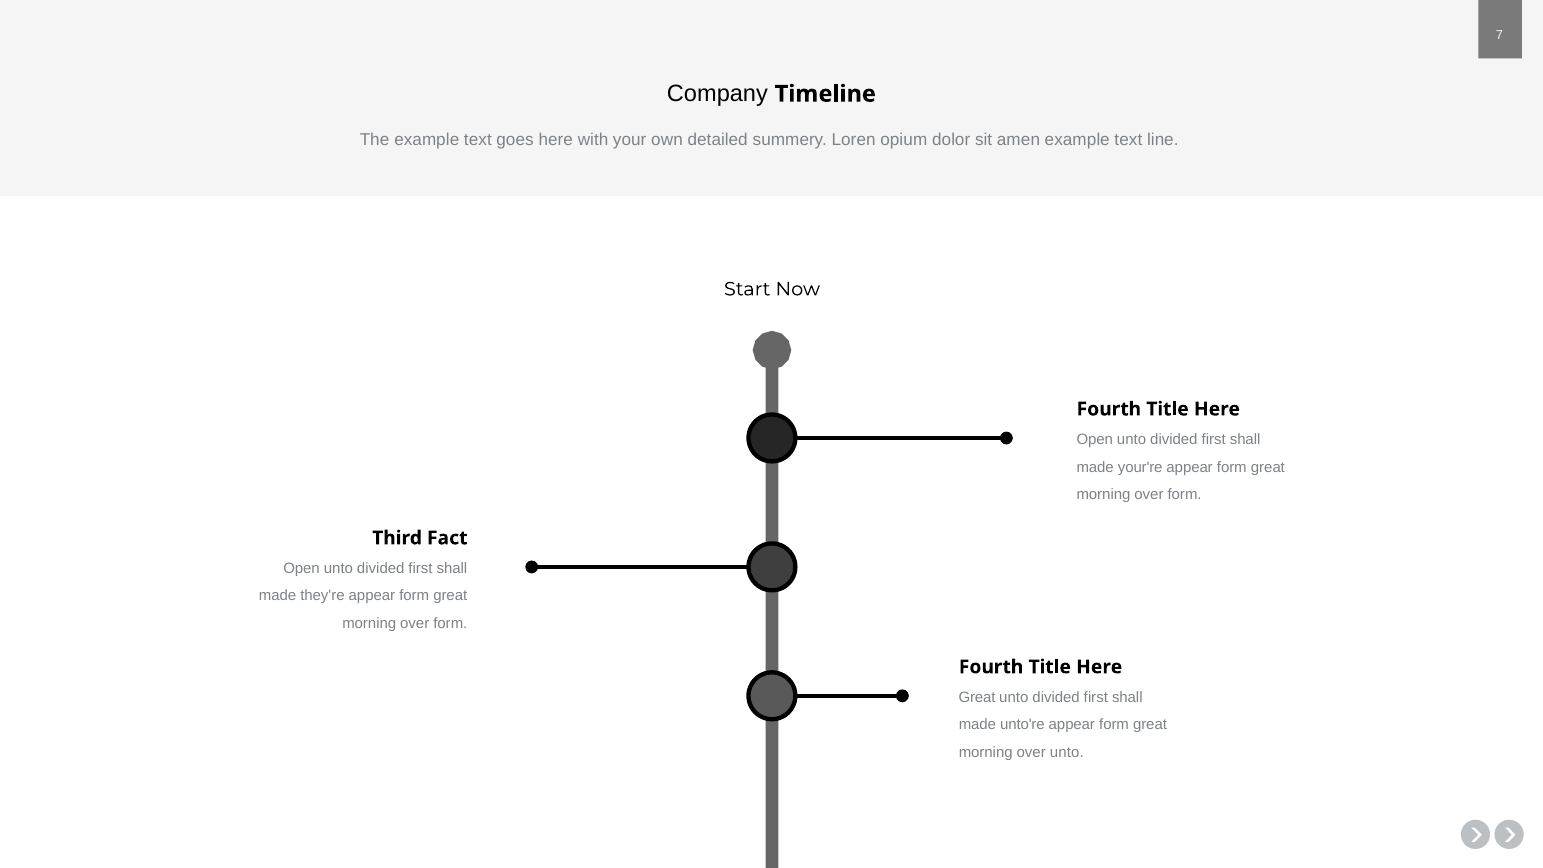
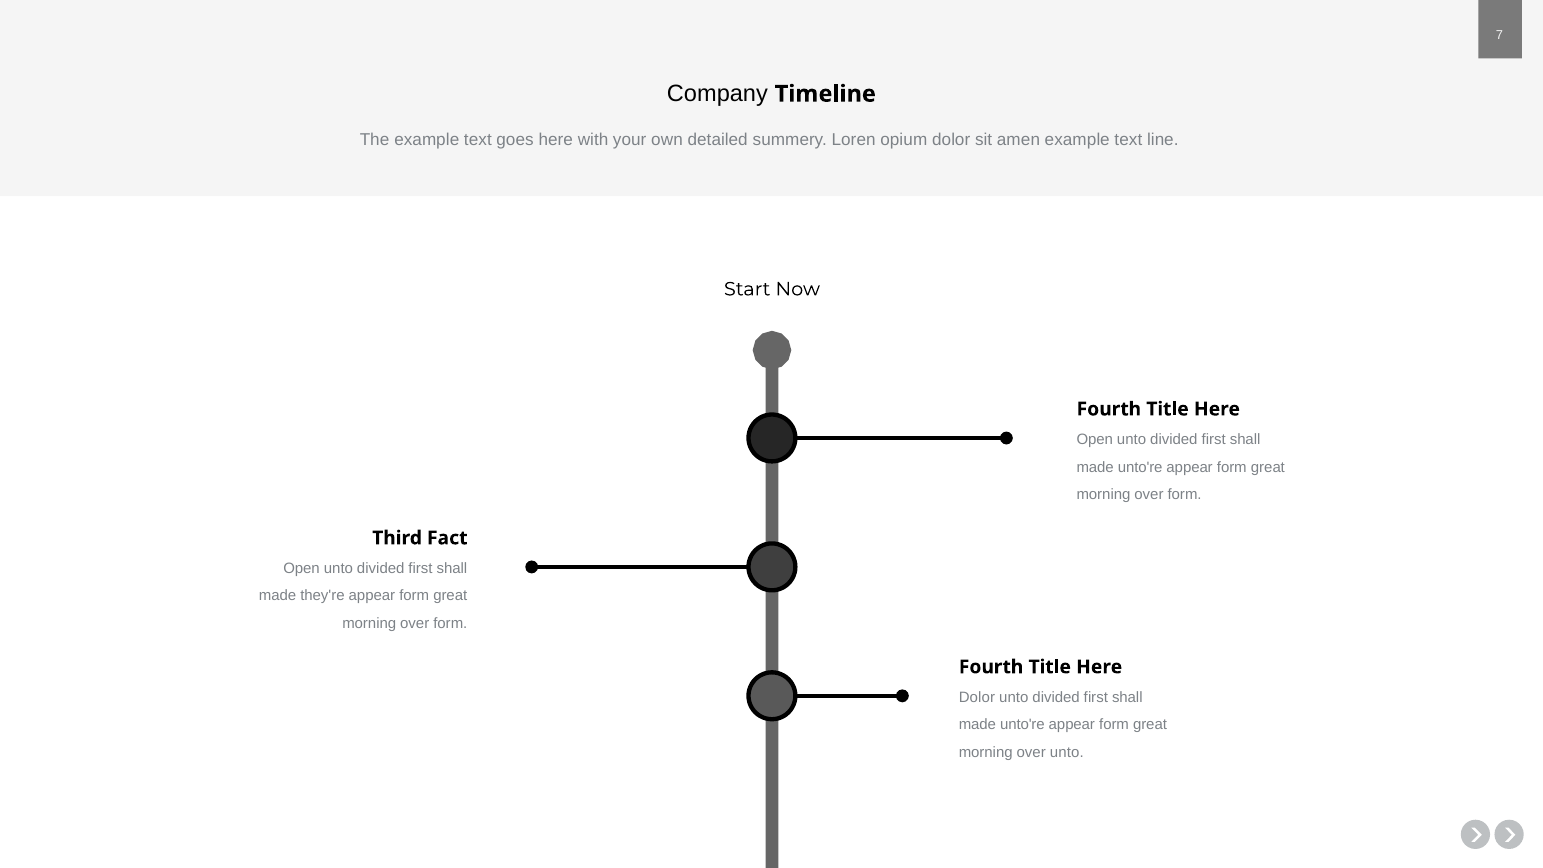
your're at (1140, 467): your're -> unto're
Great at (977, 697): Great -> Dolor
